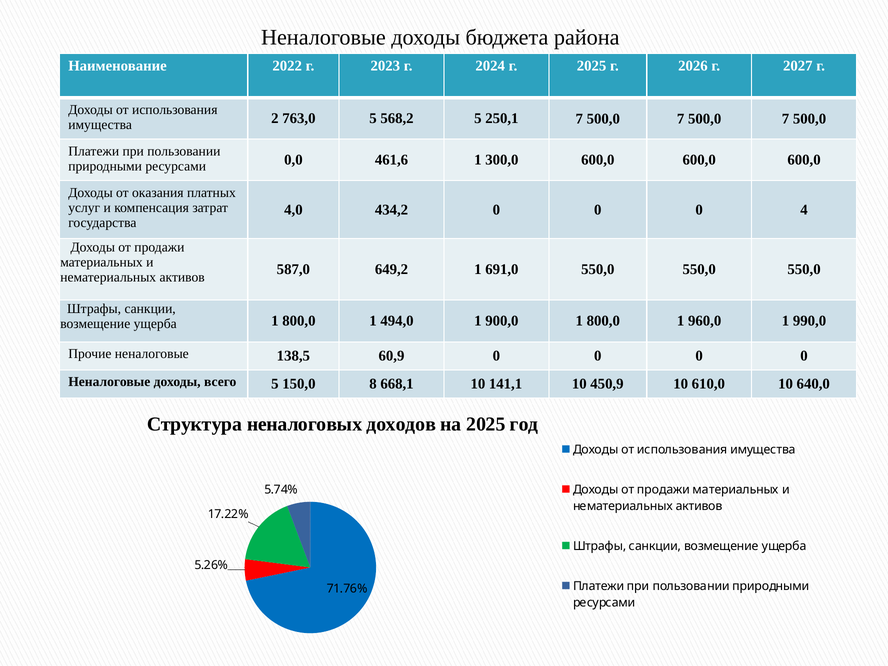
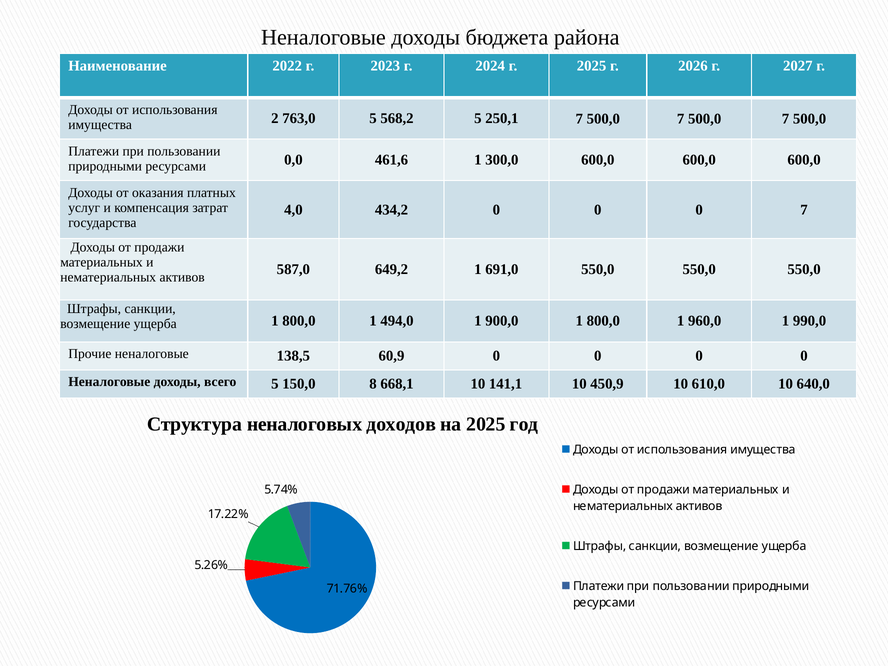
0 4: 4 -> 7
